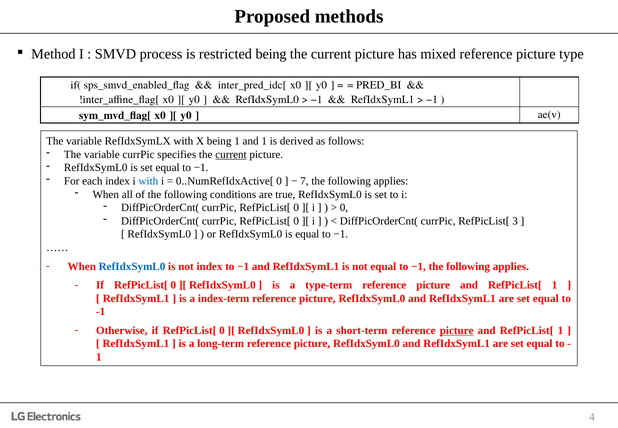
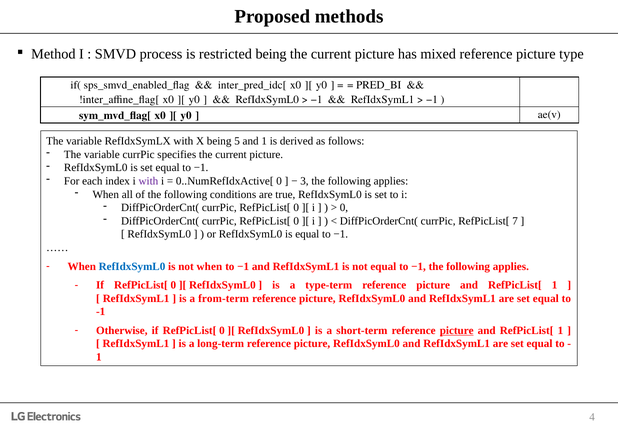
being 1: 1 -> 5
current at (231, 154) underline: present -> none
with at (148, 181) colour: blue -> purple
7: 7 -> 3
3: 3 -> 7
not index: index -> when
index-term: index-term -> from-term
